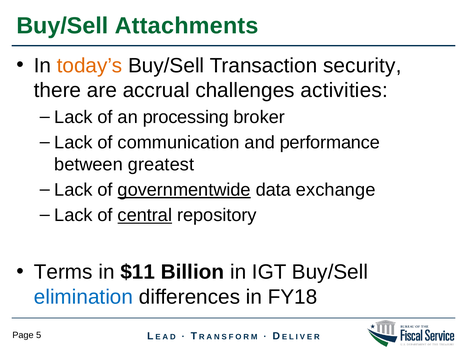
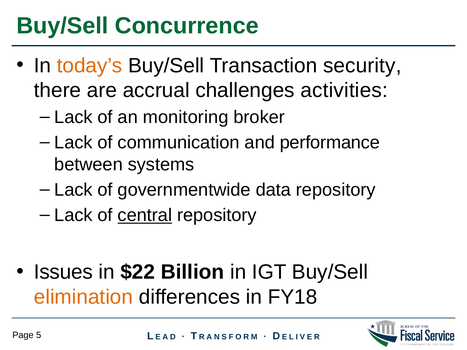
Attachments: Attachments -> Concurrence
processing: processing -> monitoring
greatest: greatest -> systems
governmentwide underline: present -> none
data exchange: exchange -> repository
Terms: Terms -> Issues
$11: $11 -> $22
elimination colour: blue -> orange
